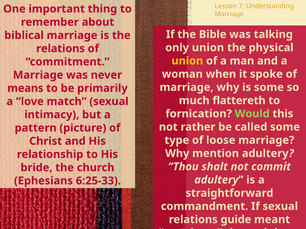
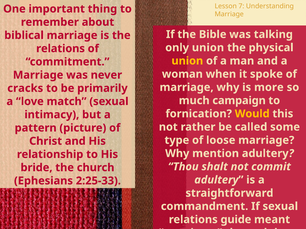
is some: some -> more
means: means -> cracks
flattereth: flattereth -> campaign
Would at (252, 114) colour: light green -> yellow
6:25-33: 6:25-33 -> 2:25-33
